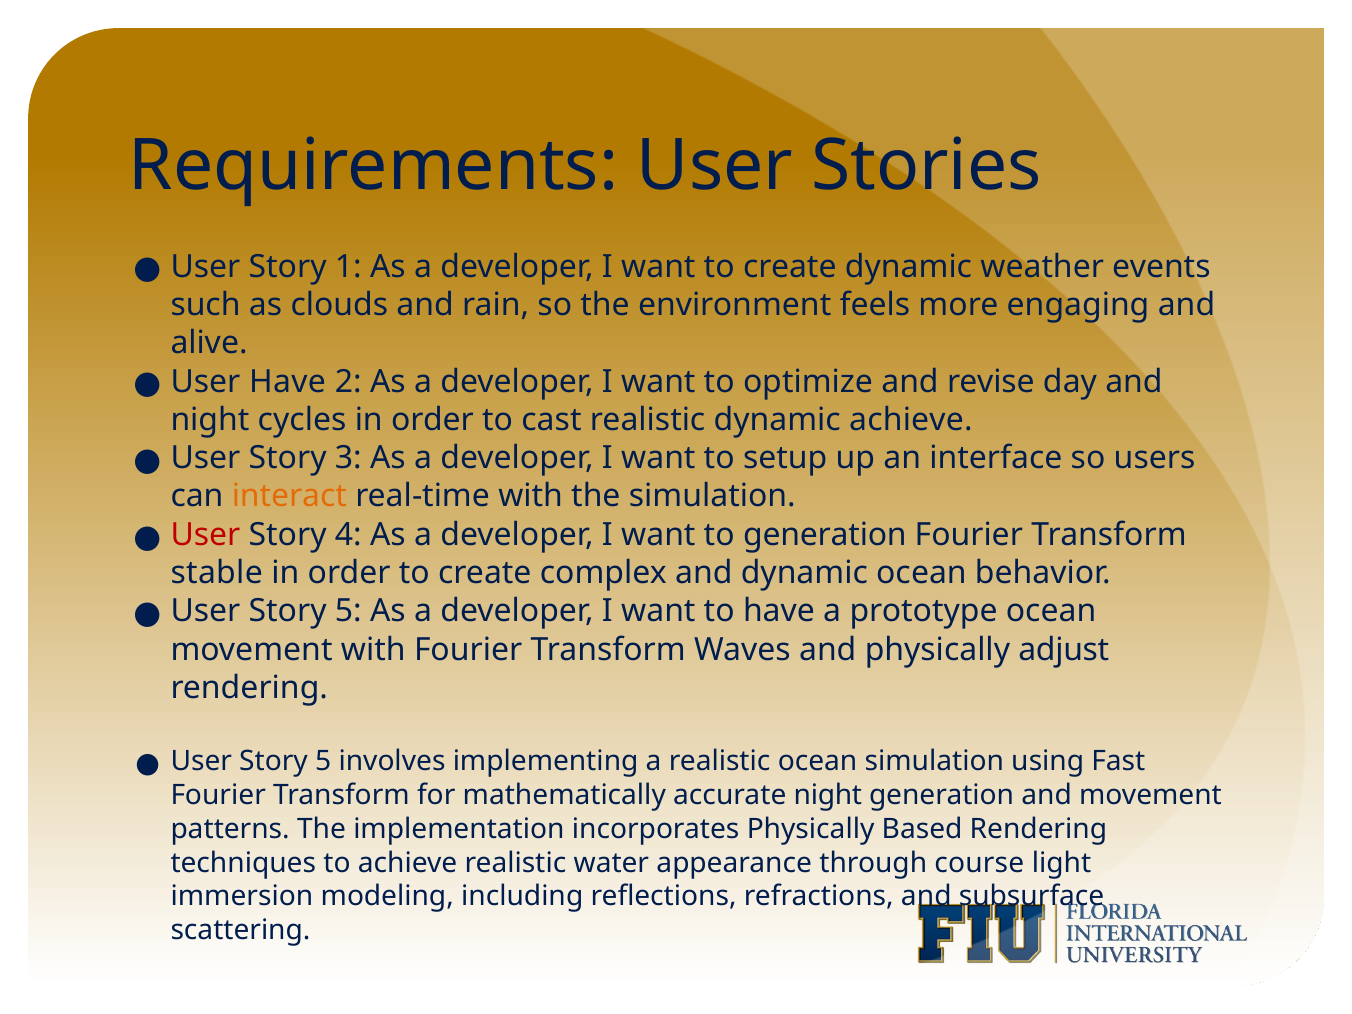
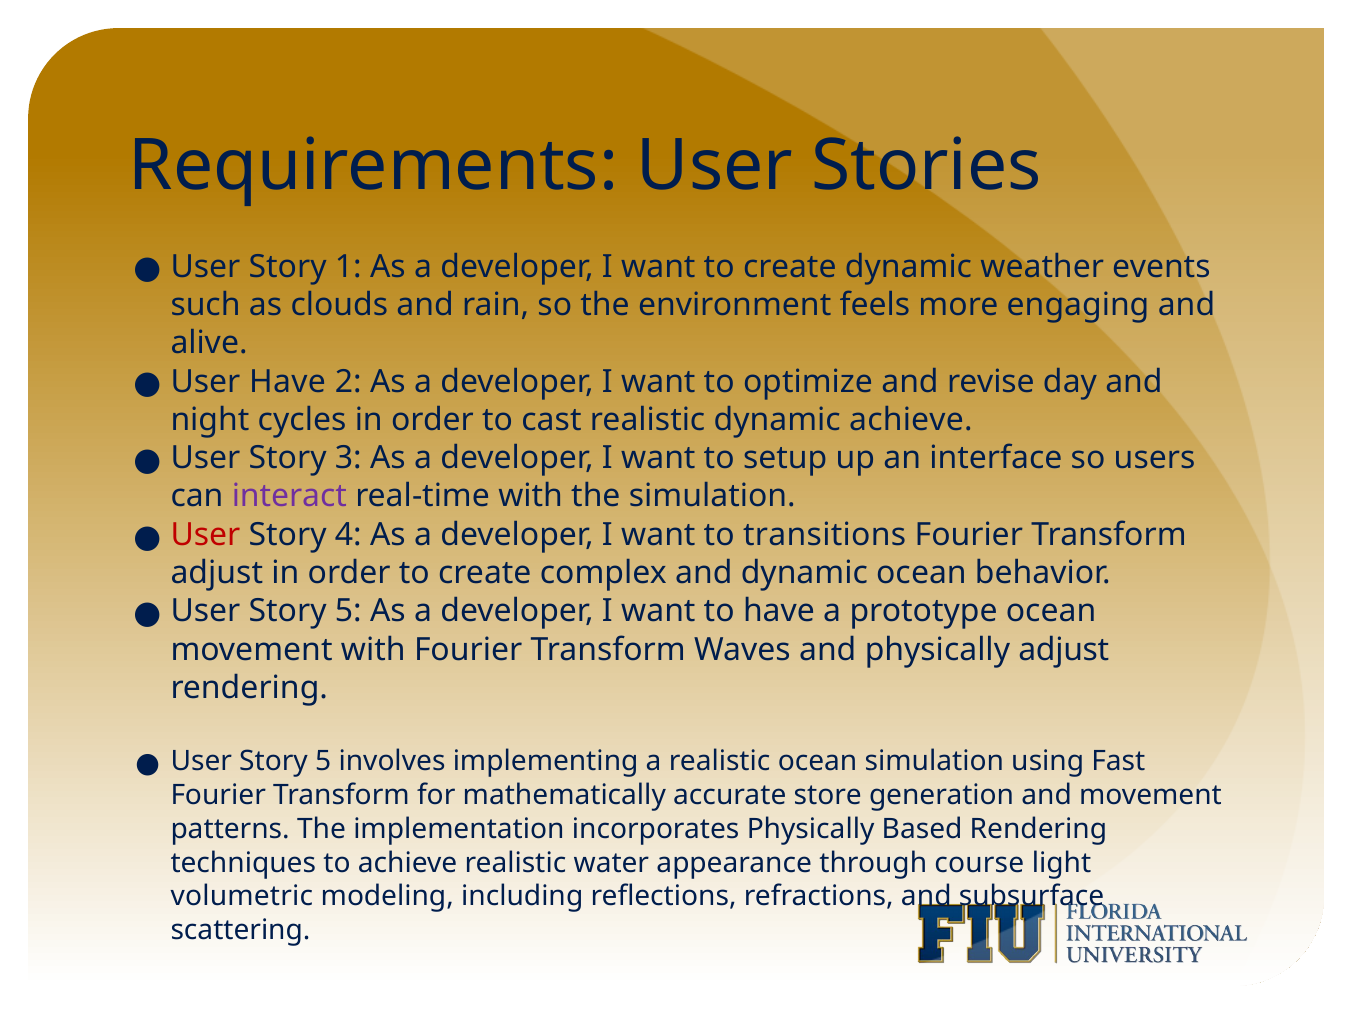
interact colour: orange -> purple
to generation: generation -> transitions
stable at (217, 573): stable -> adjust
accurate night: night -> store
immersion: immersion -> volumetric
